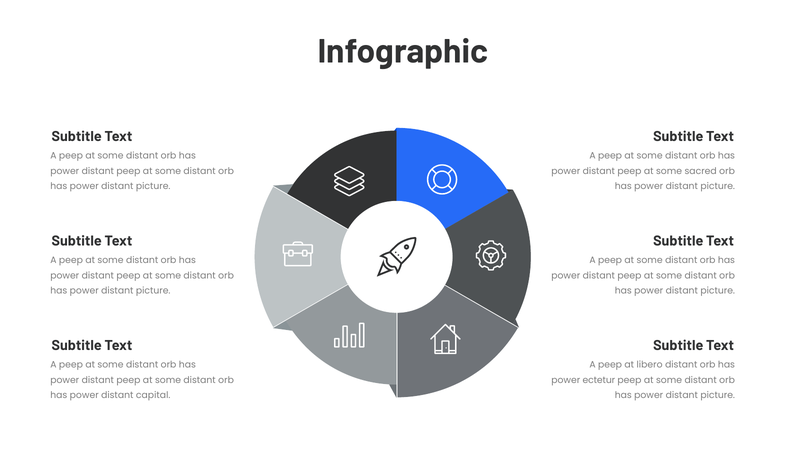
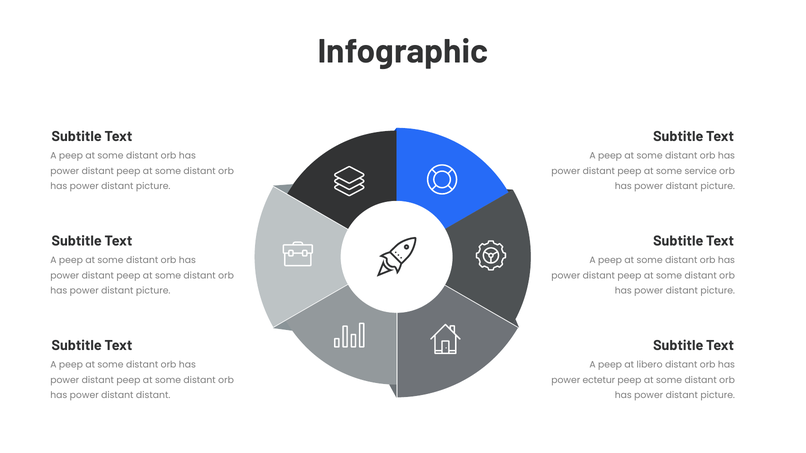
sacred: sacred -> service
distant capital: capital -> distant
